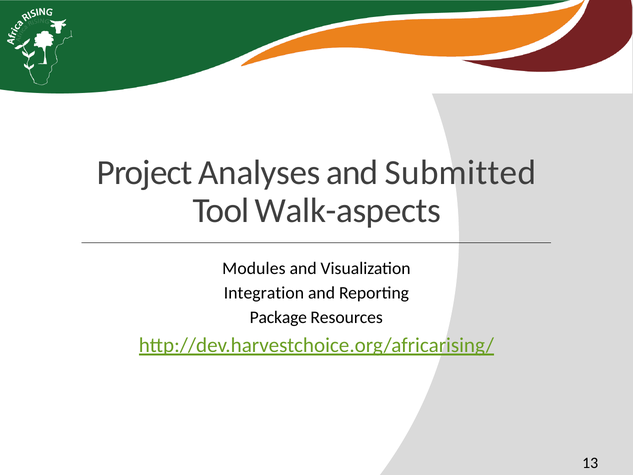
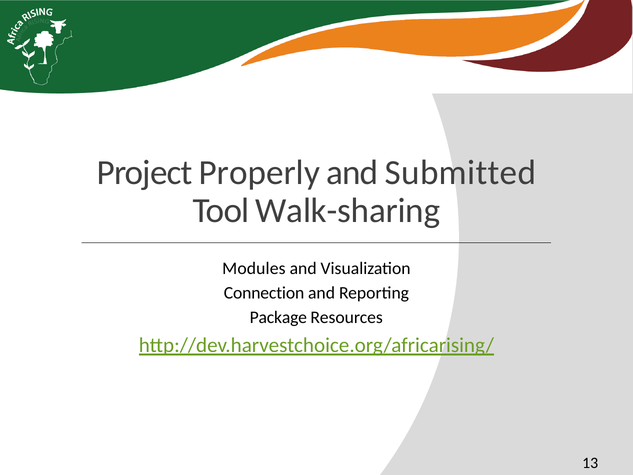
Analyses: Analyses -> Properly
Walk-aspects: Walk-aspects -> Walk-sharing
Integration: Integration -> Connection
